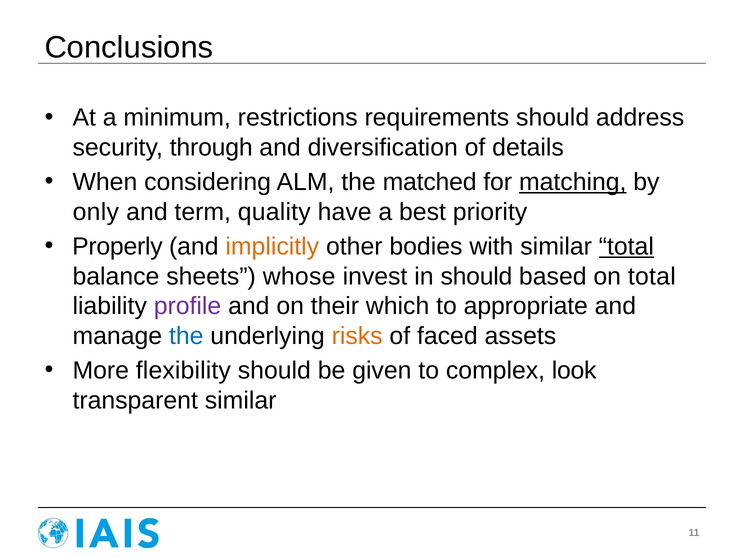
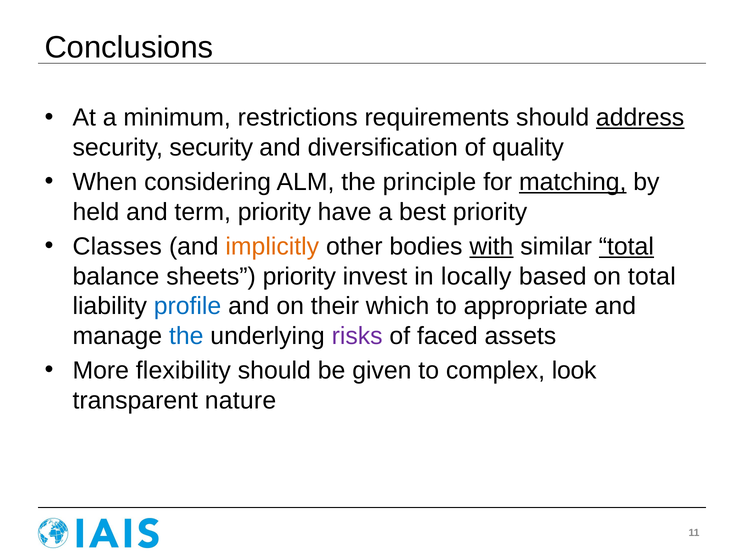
address underline: none -> present
security through: through -> security
details: details -> quality
matched: matched -> principle
only: only -> held
term quality: quality -> priority
Properly: Properly -> Classes
with underline: none -> present
sheets whose: whose -> priority
in should: should -> locally
profile colour: purple -> blue
risks colour: orange -> purple
transparent similar: similar -> nature
